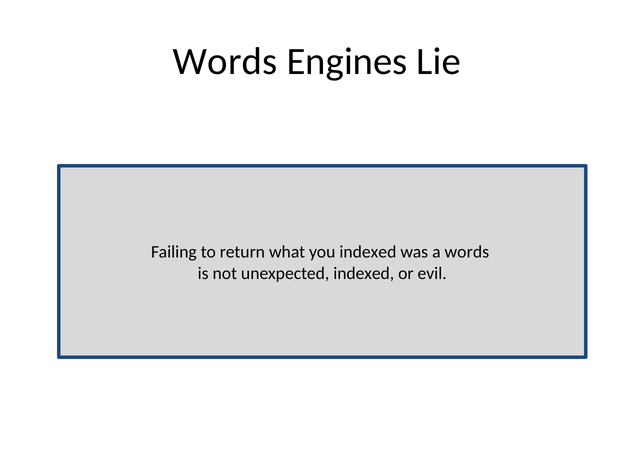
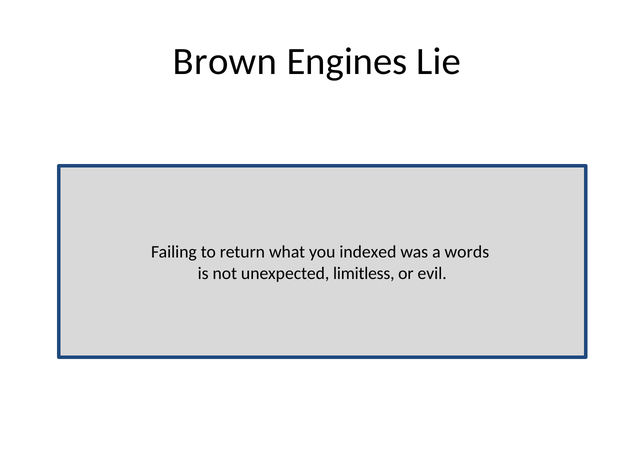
Words at (225, 61): Words -> Brown
unexpected indexed: indexed -> limitless
